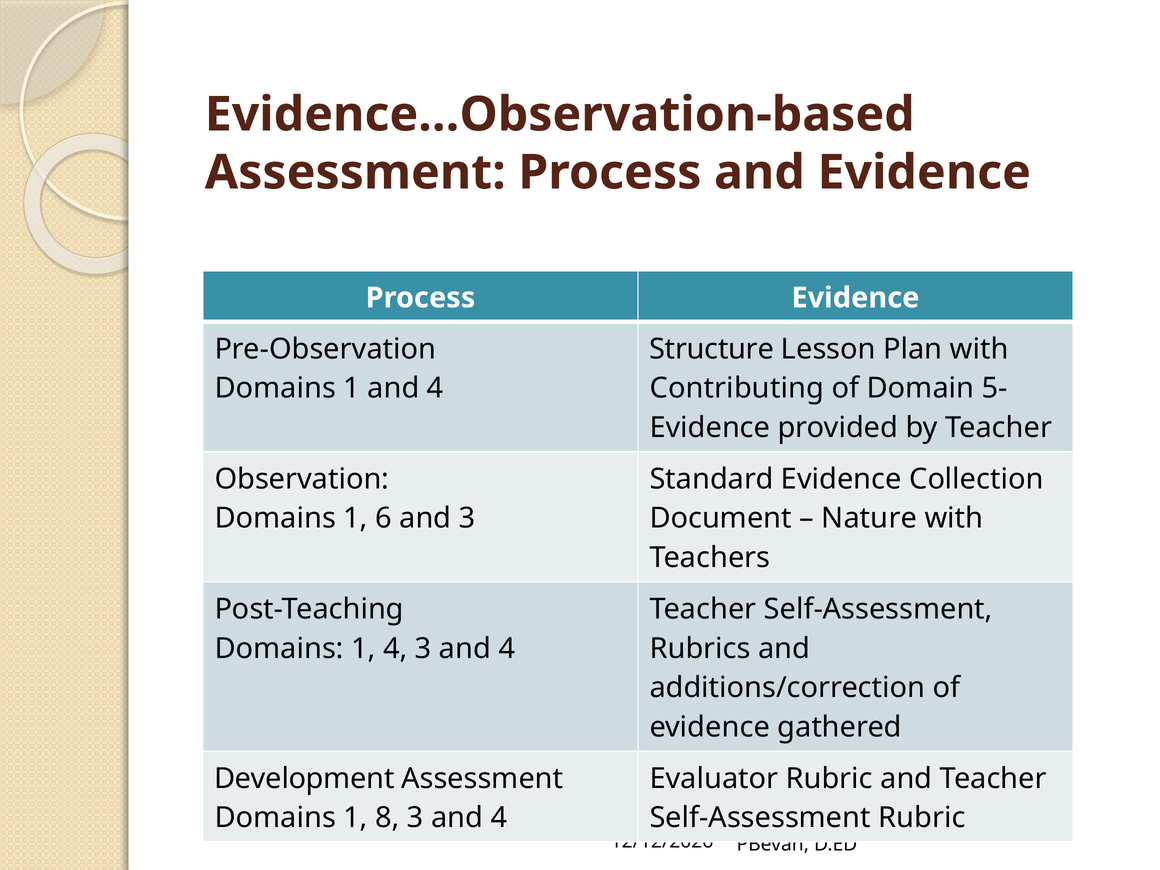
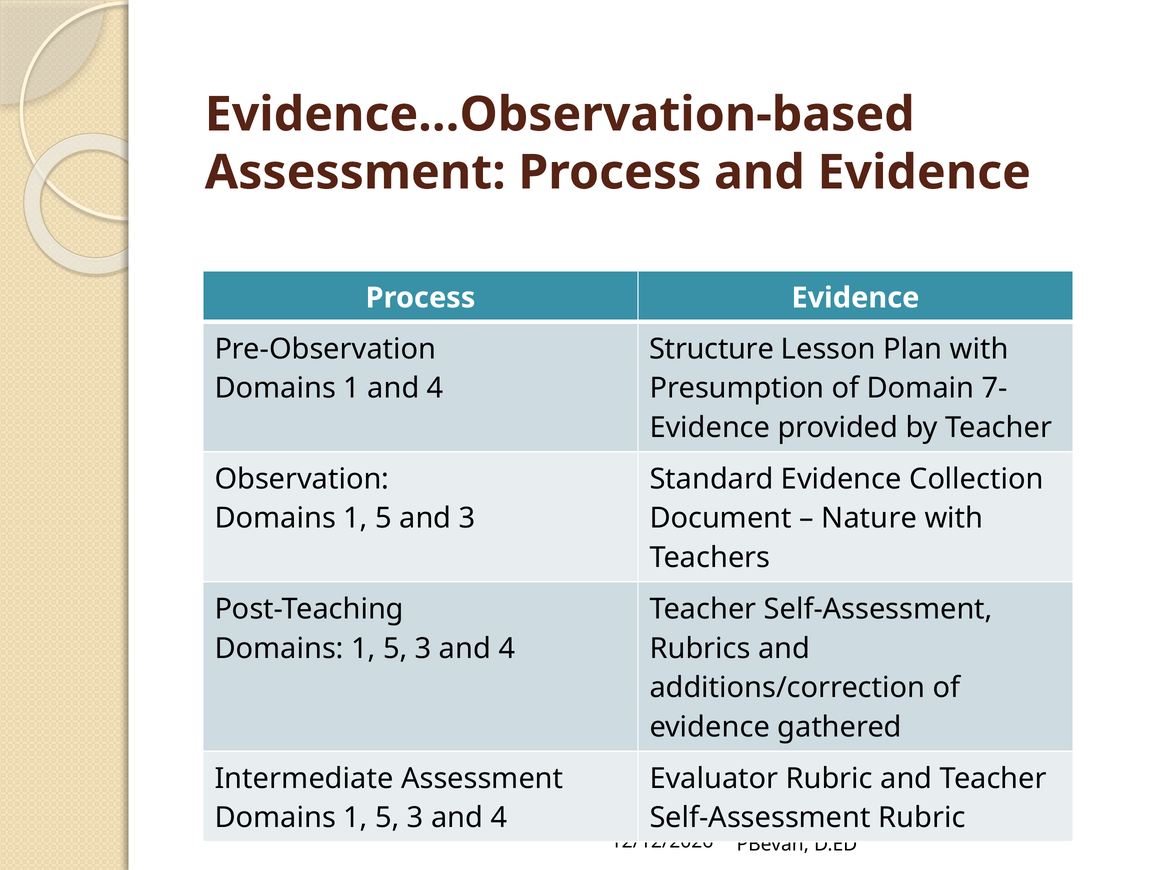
Contributing: Contributing -> Presumption
5-: 5- -> 7-
6 at (383, 518): 6 -> 5
4 at (395, 648): 4 -> 5
Development: Development -> Intermediate
8 at (387, 818): 8 -> 5
